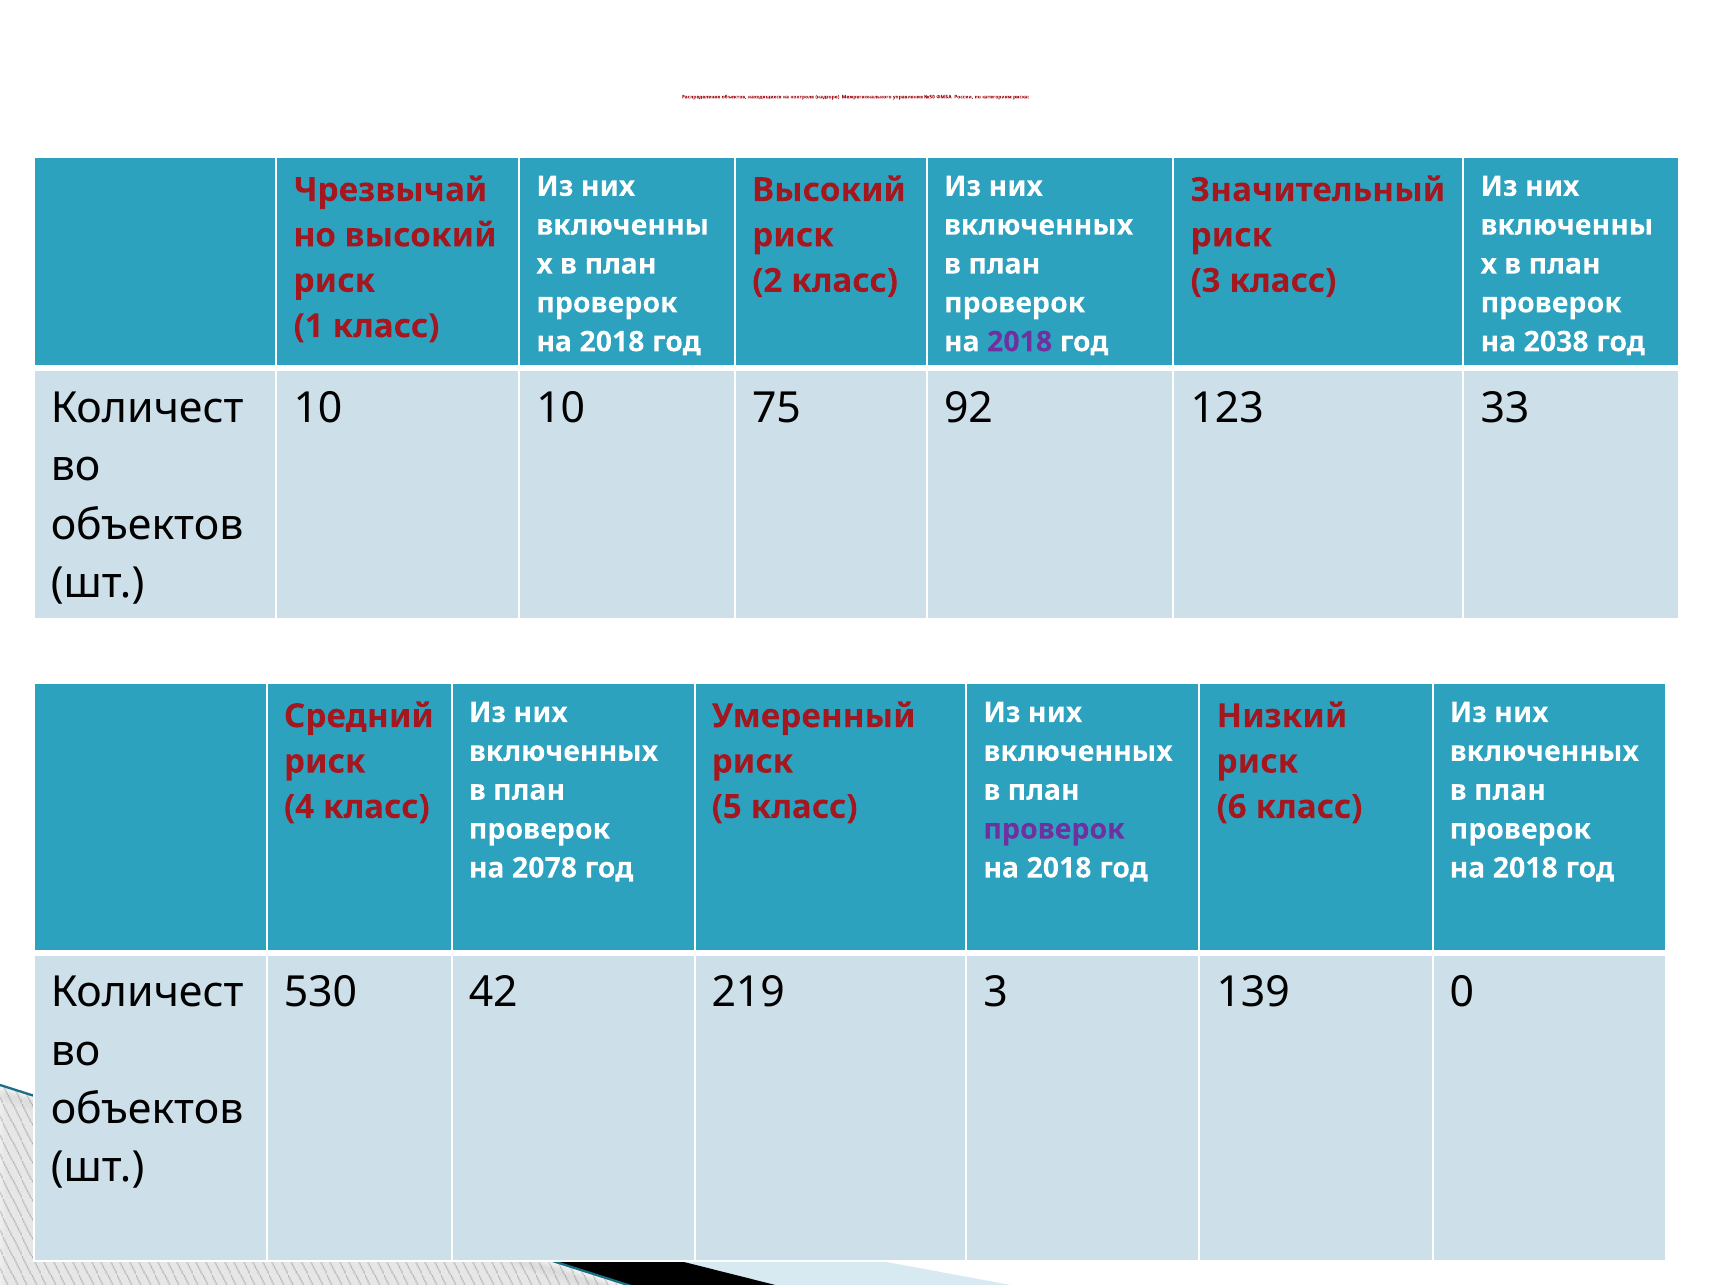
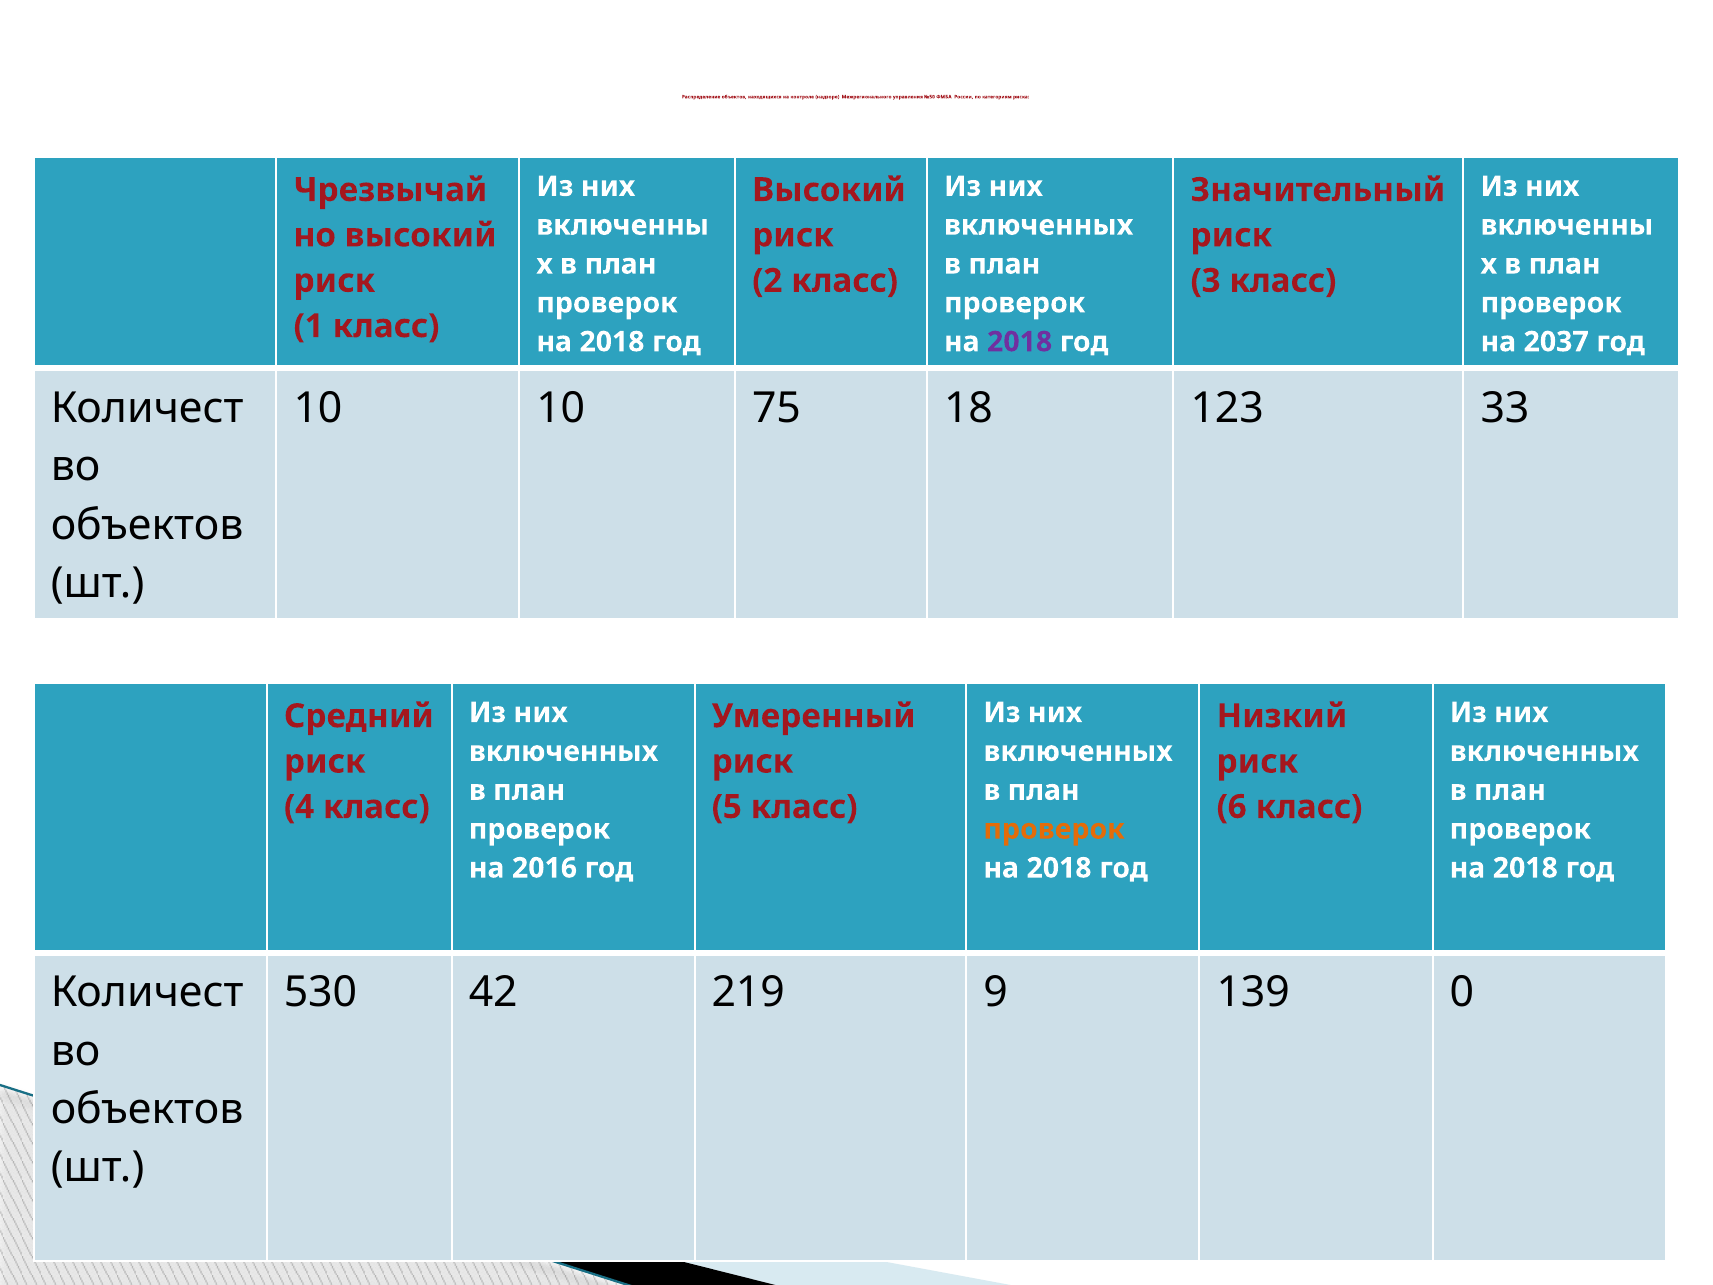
2038: 2038 -> 2037
92: 92 -> 18
проверок at (1054, 829) colour: purple -> orange
2078: 2078 -> 2016
219 3: 3 -> 9
